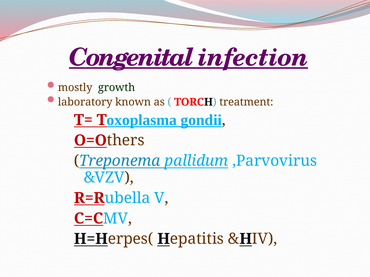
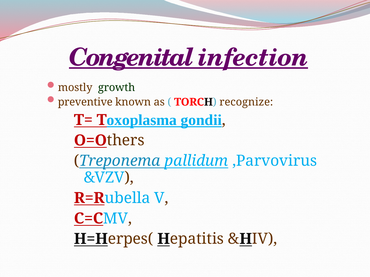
laboratory: laboratory -> preventive
treatment: treatment -> recognize
